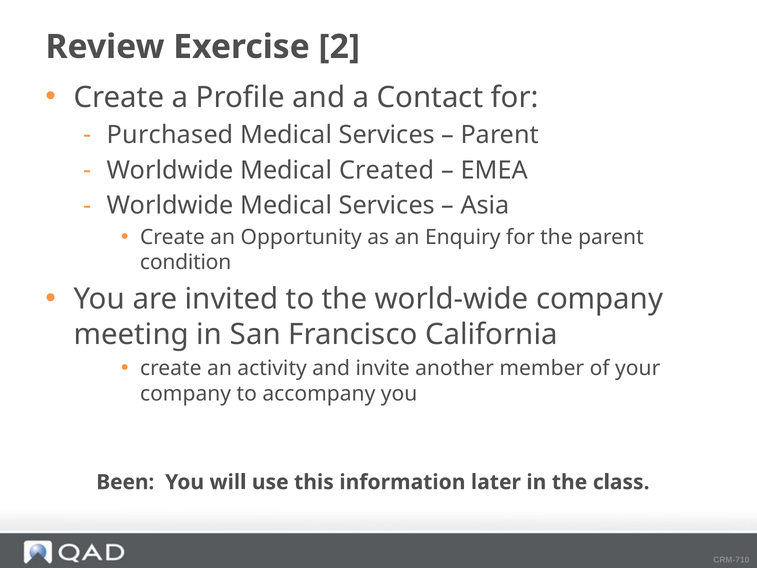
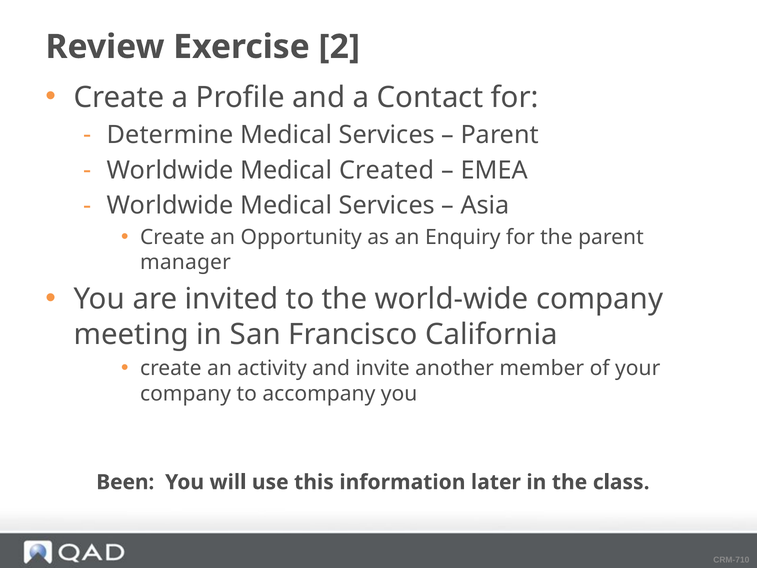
Purchased: Purchased -> Determine
condition: condition -> manager
